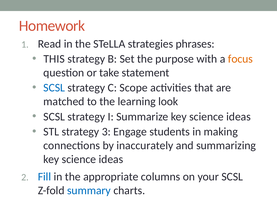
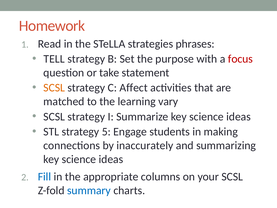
THIS: THIS -> TELL
focus colour: orange -> red
SCSL at (54, 88) colour: blue -> orange
Scope: Scope -> Affect
look: look -> vary
3: 3 -> 5
